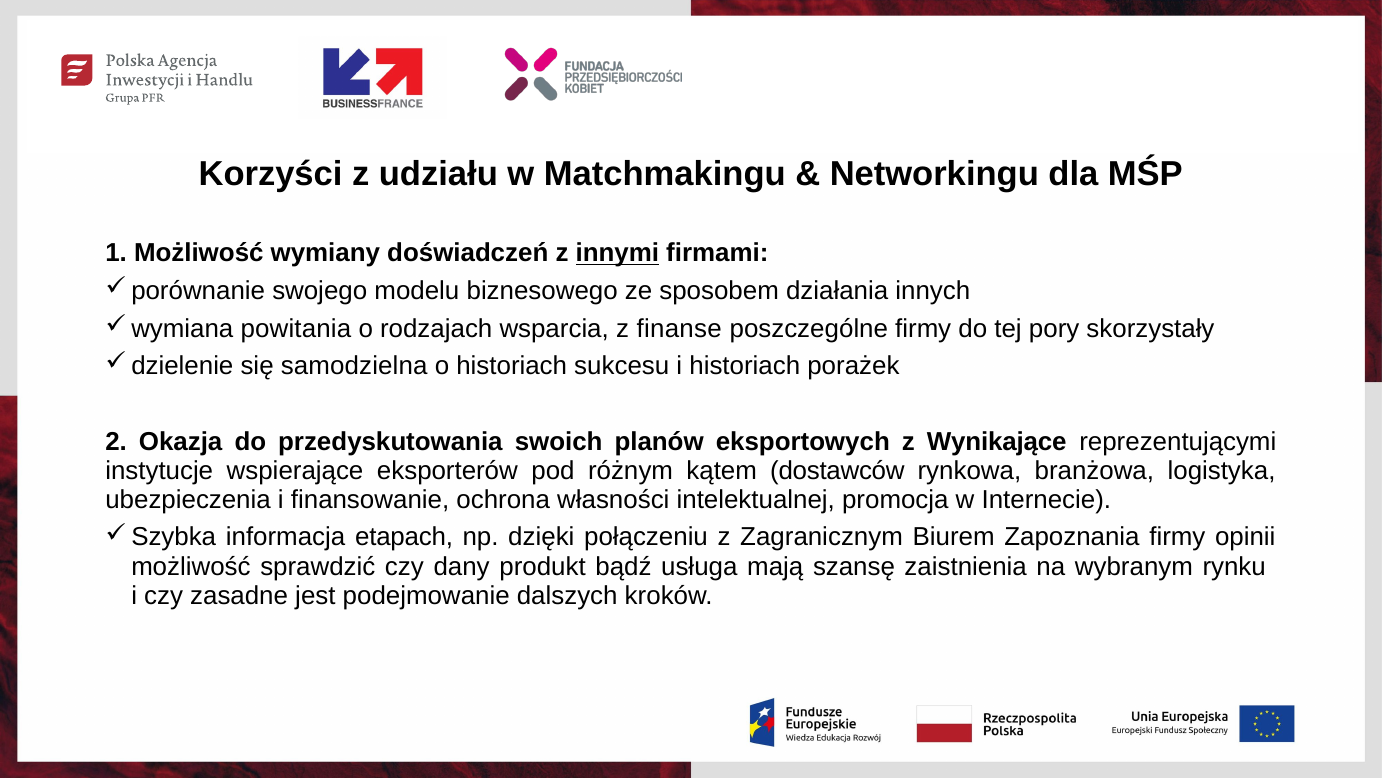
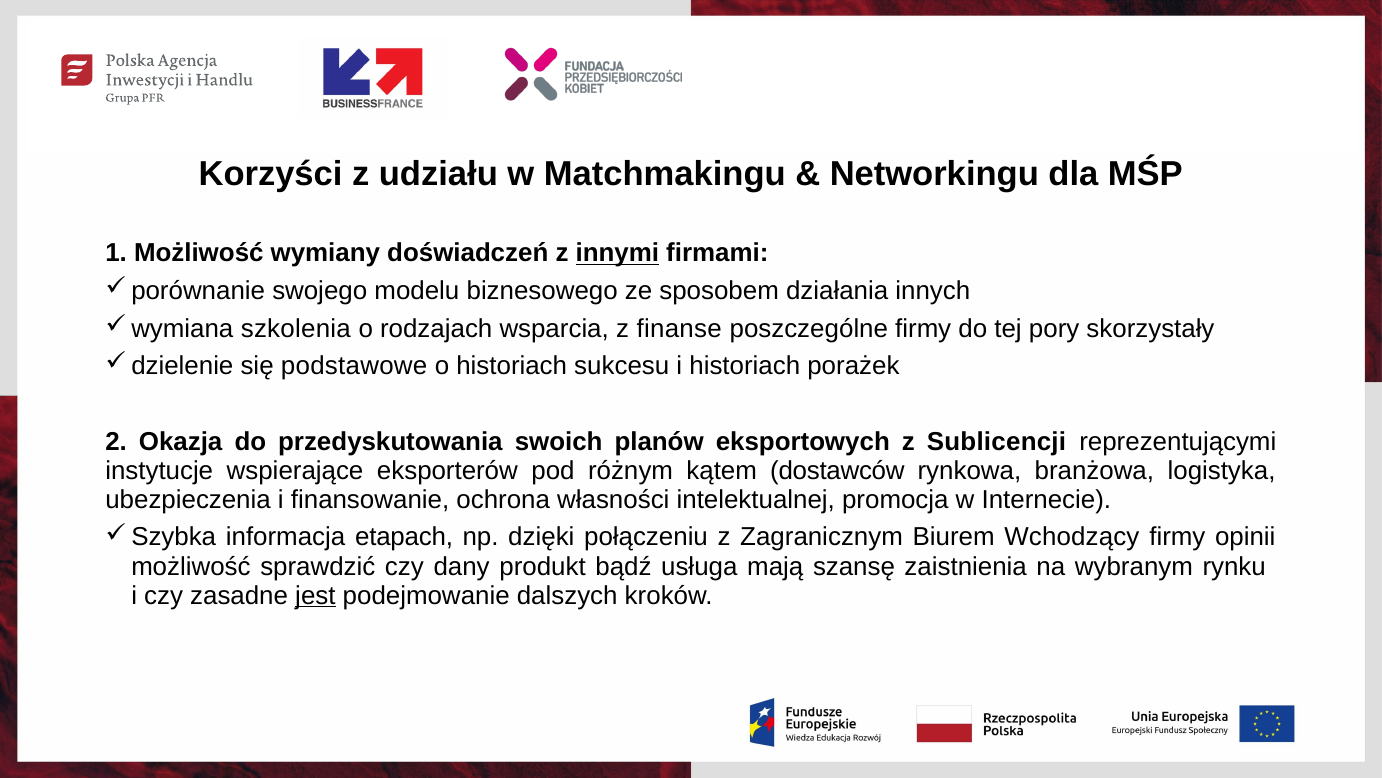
powitania: powitania -> szkolenia
samodzielna: samodzielna -> podstawowe
Wynikające: Wynikające -> Sublicencji
Zapoznania: Zapoznania -> Wchodzący
jest underline: none -> present
